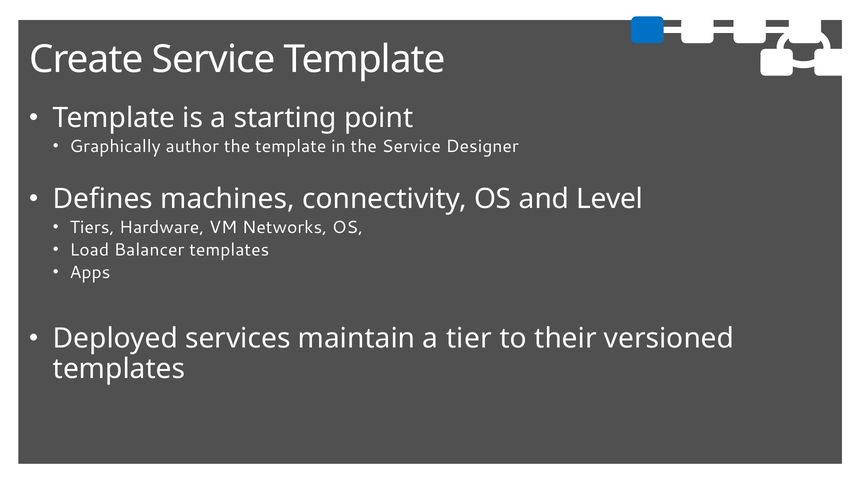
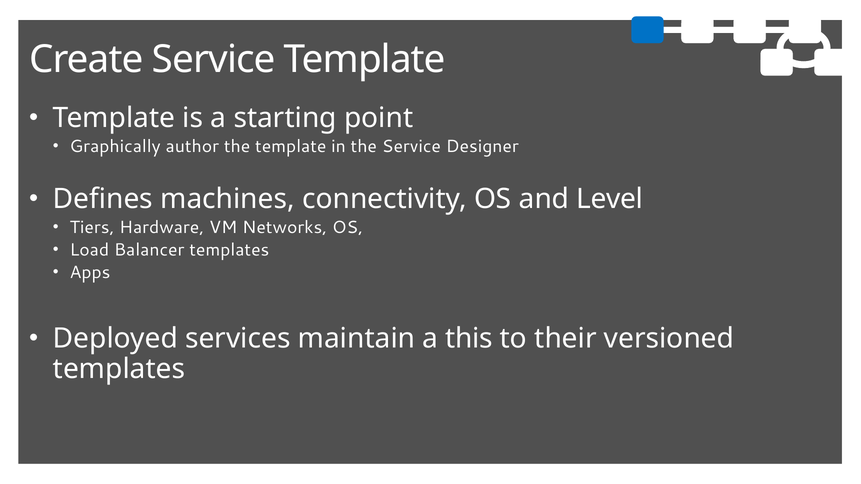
tier: tier -> this
